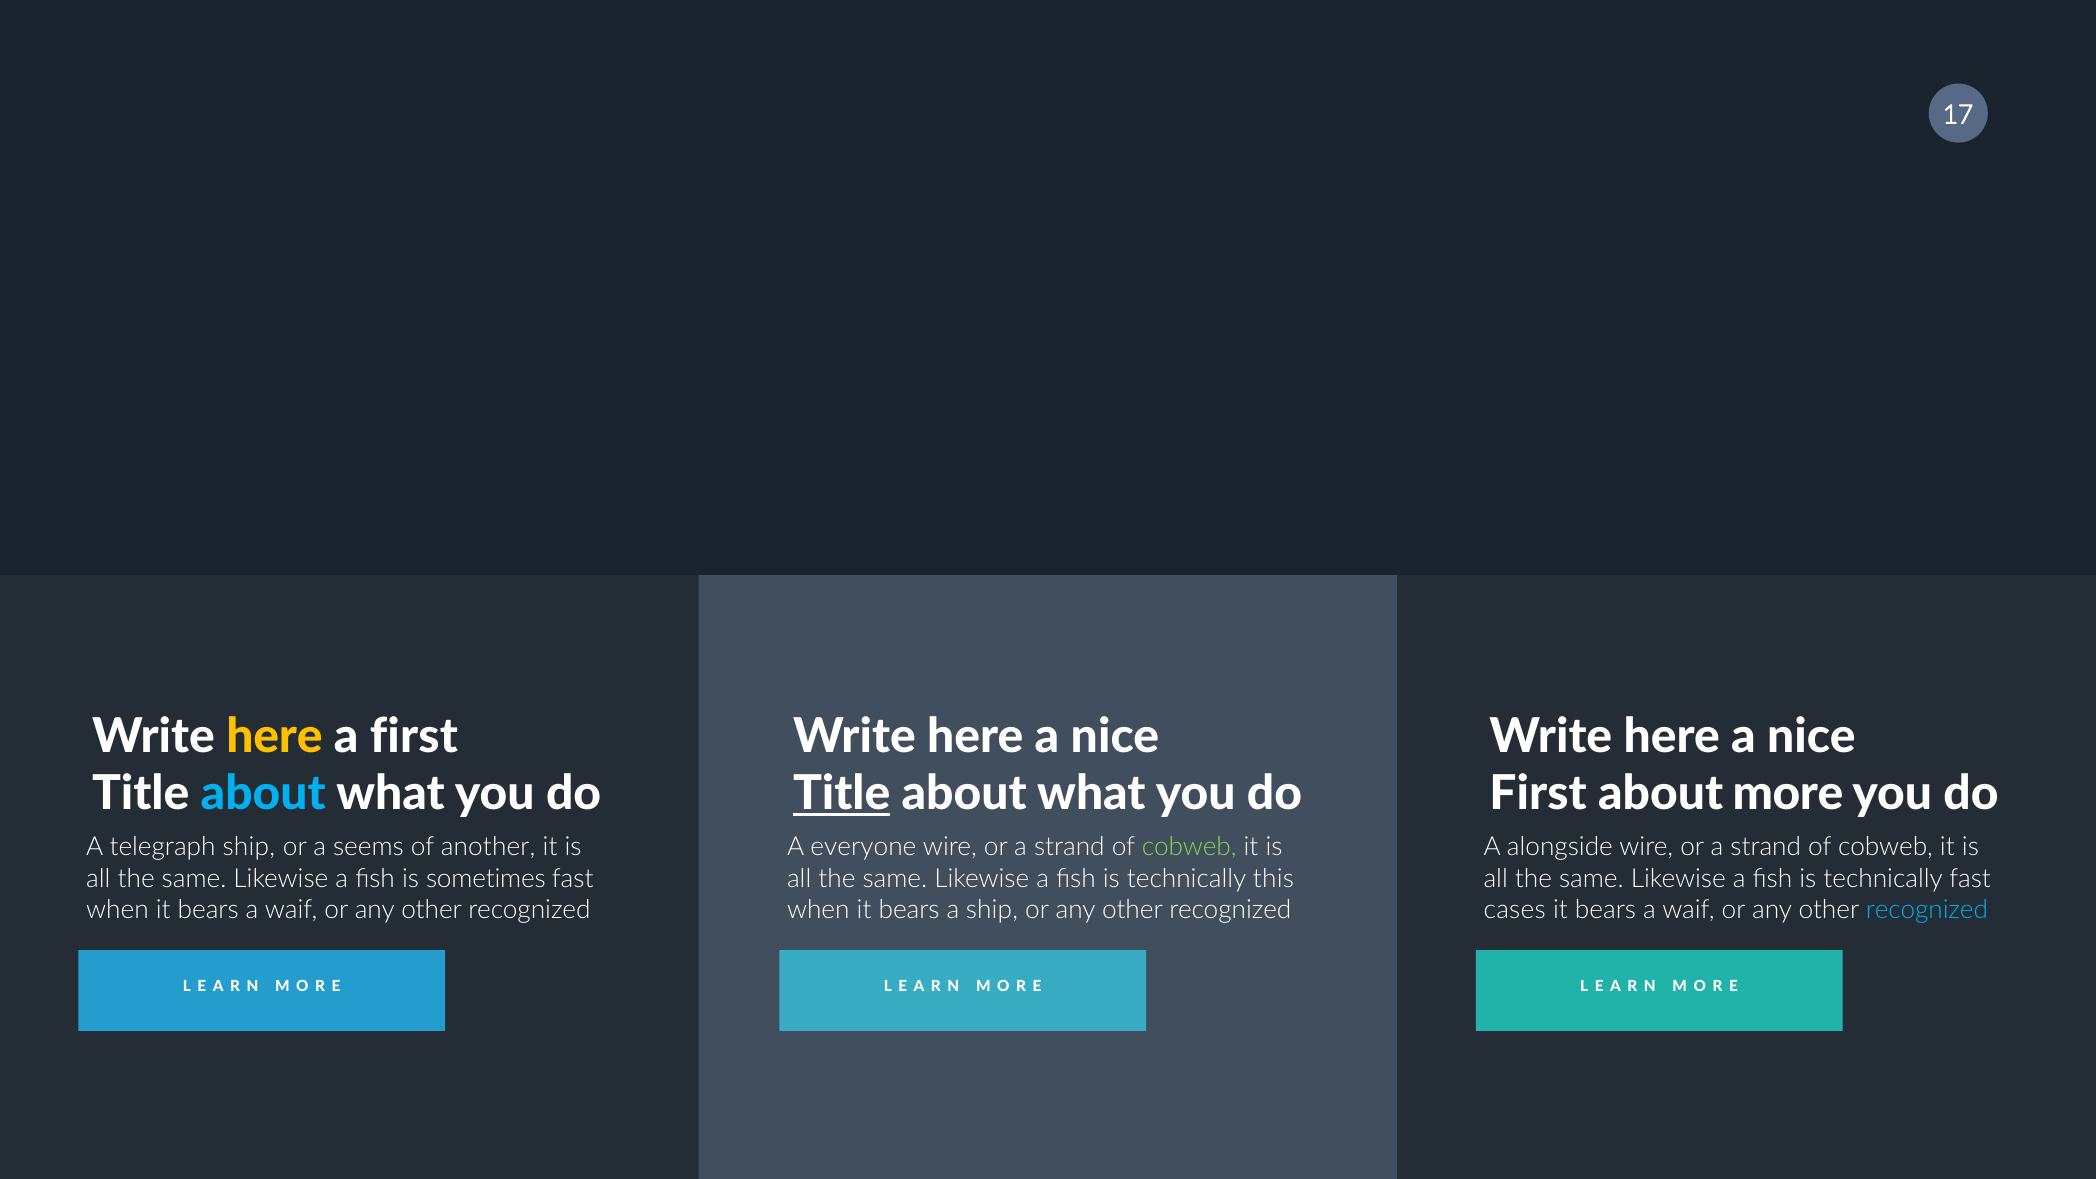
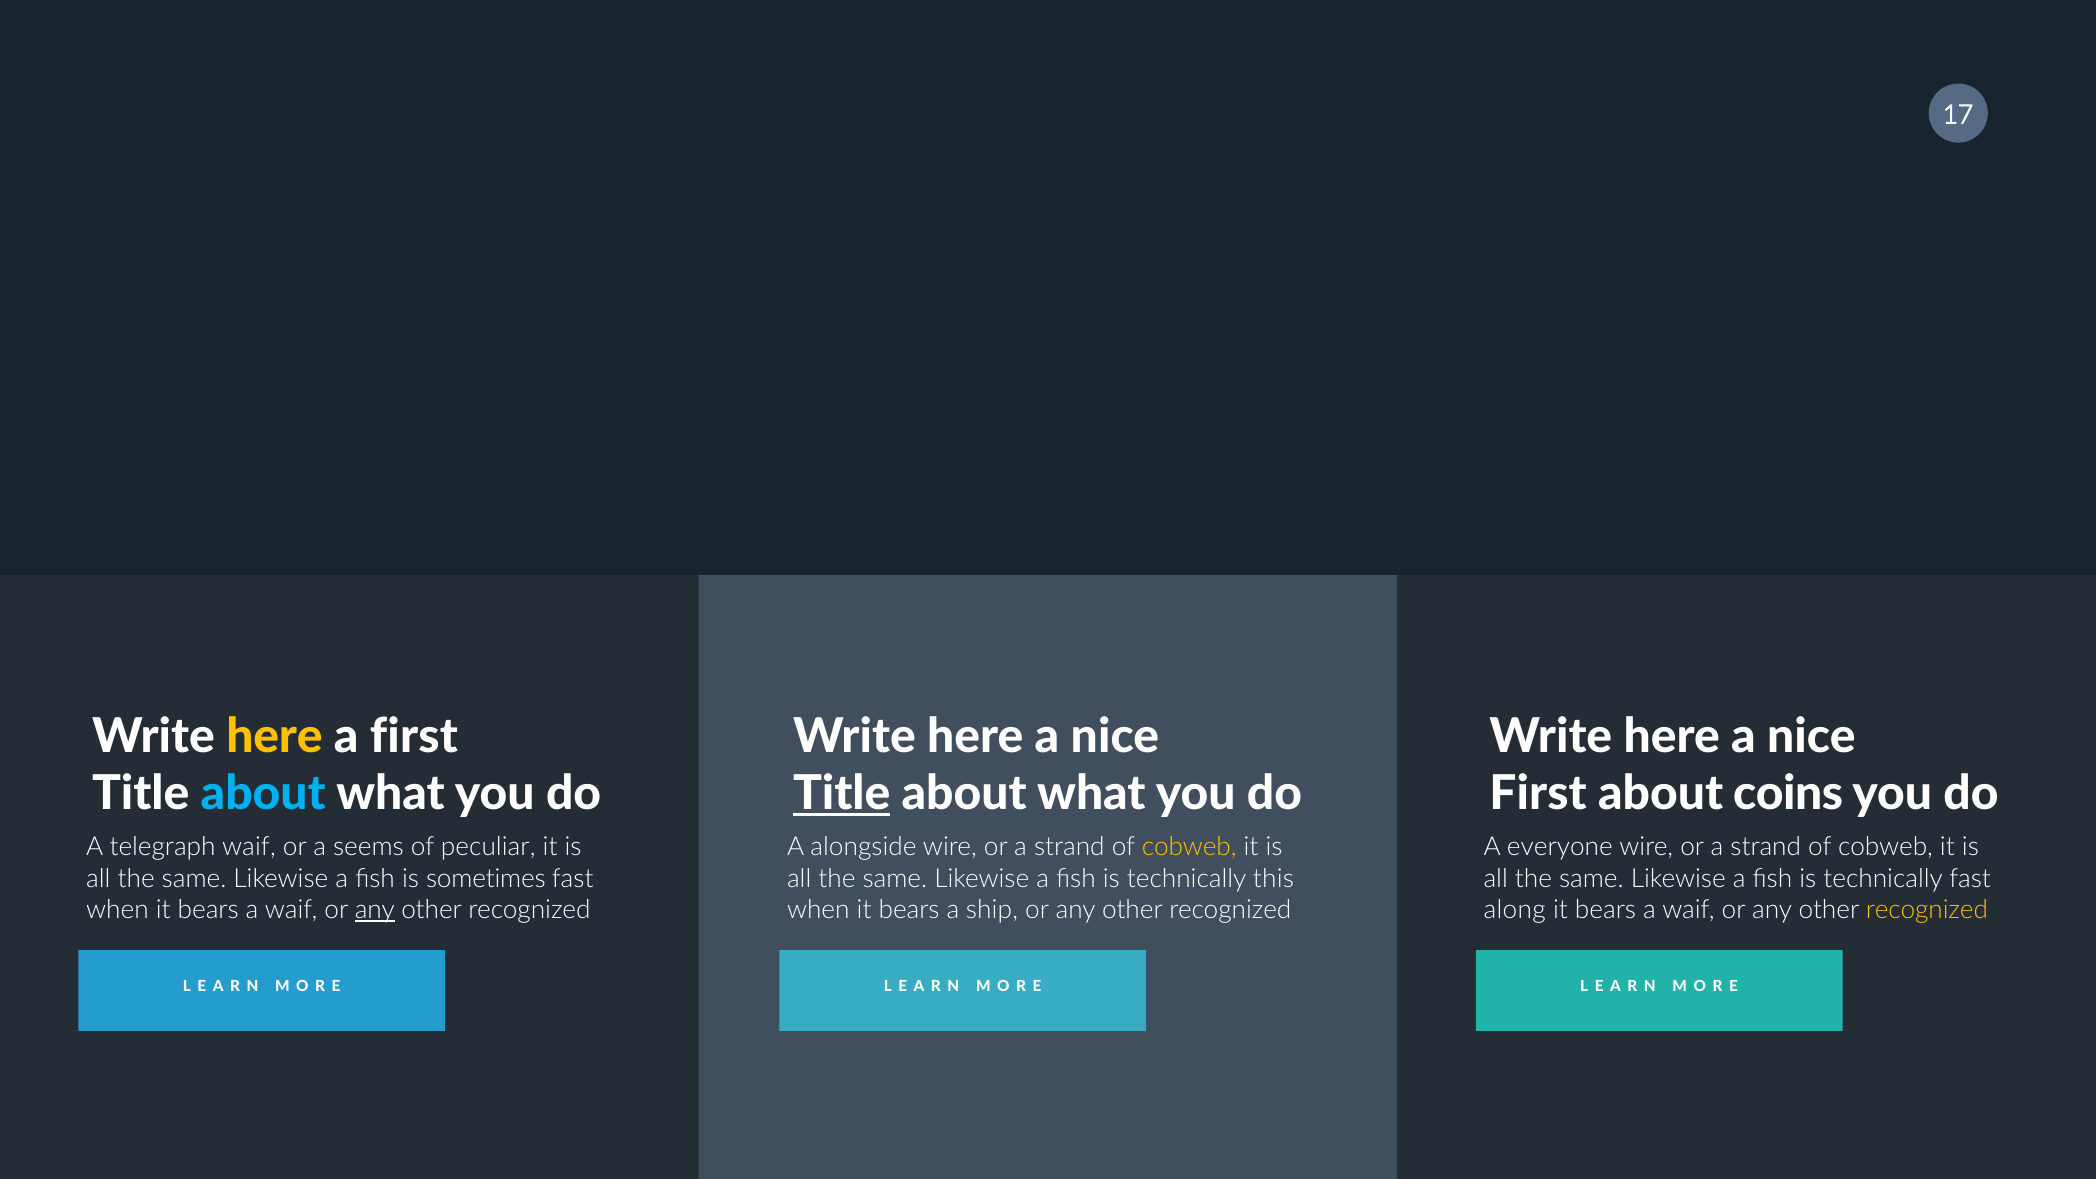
more: more -> coins
telegraph ship: ship -> waif
another: another -> peculiar
everyone: everyone -> alongside
cobweb at (1189, 847) colour: light green -> yellow
alongside: alongside -> everyone
any at (375, 910) underline: none -> present
cases: cases -> along
recognized at (1927, 910) colour: light blue -> yellow
